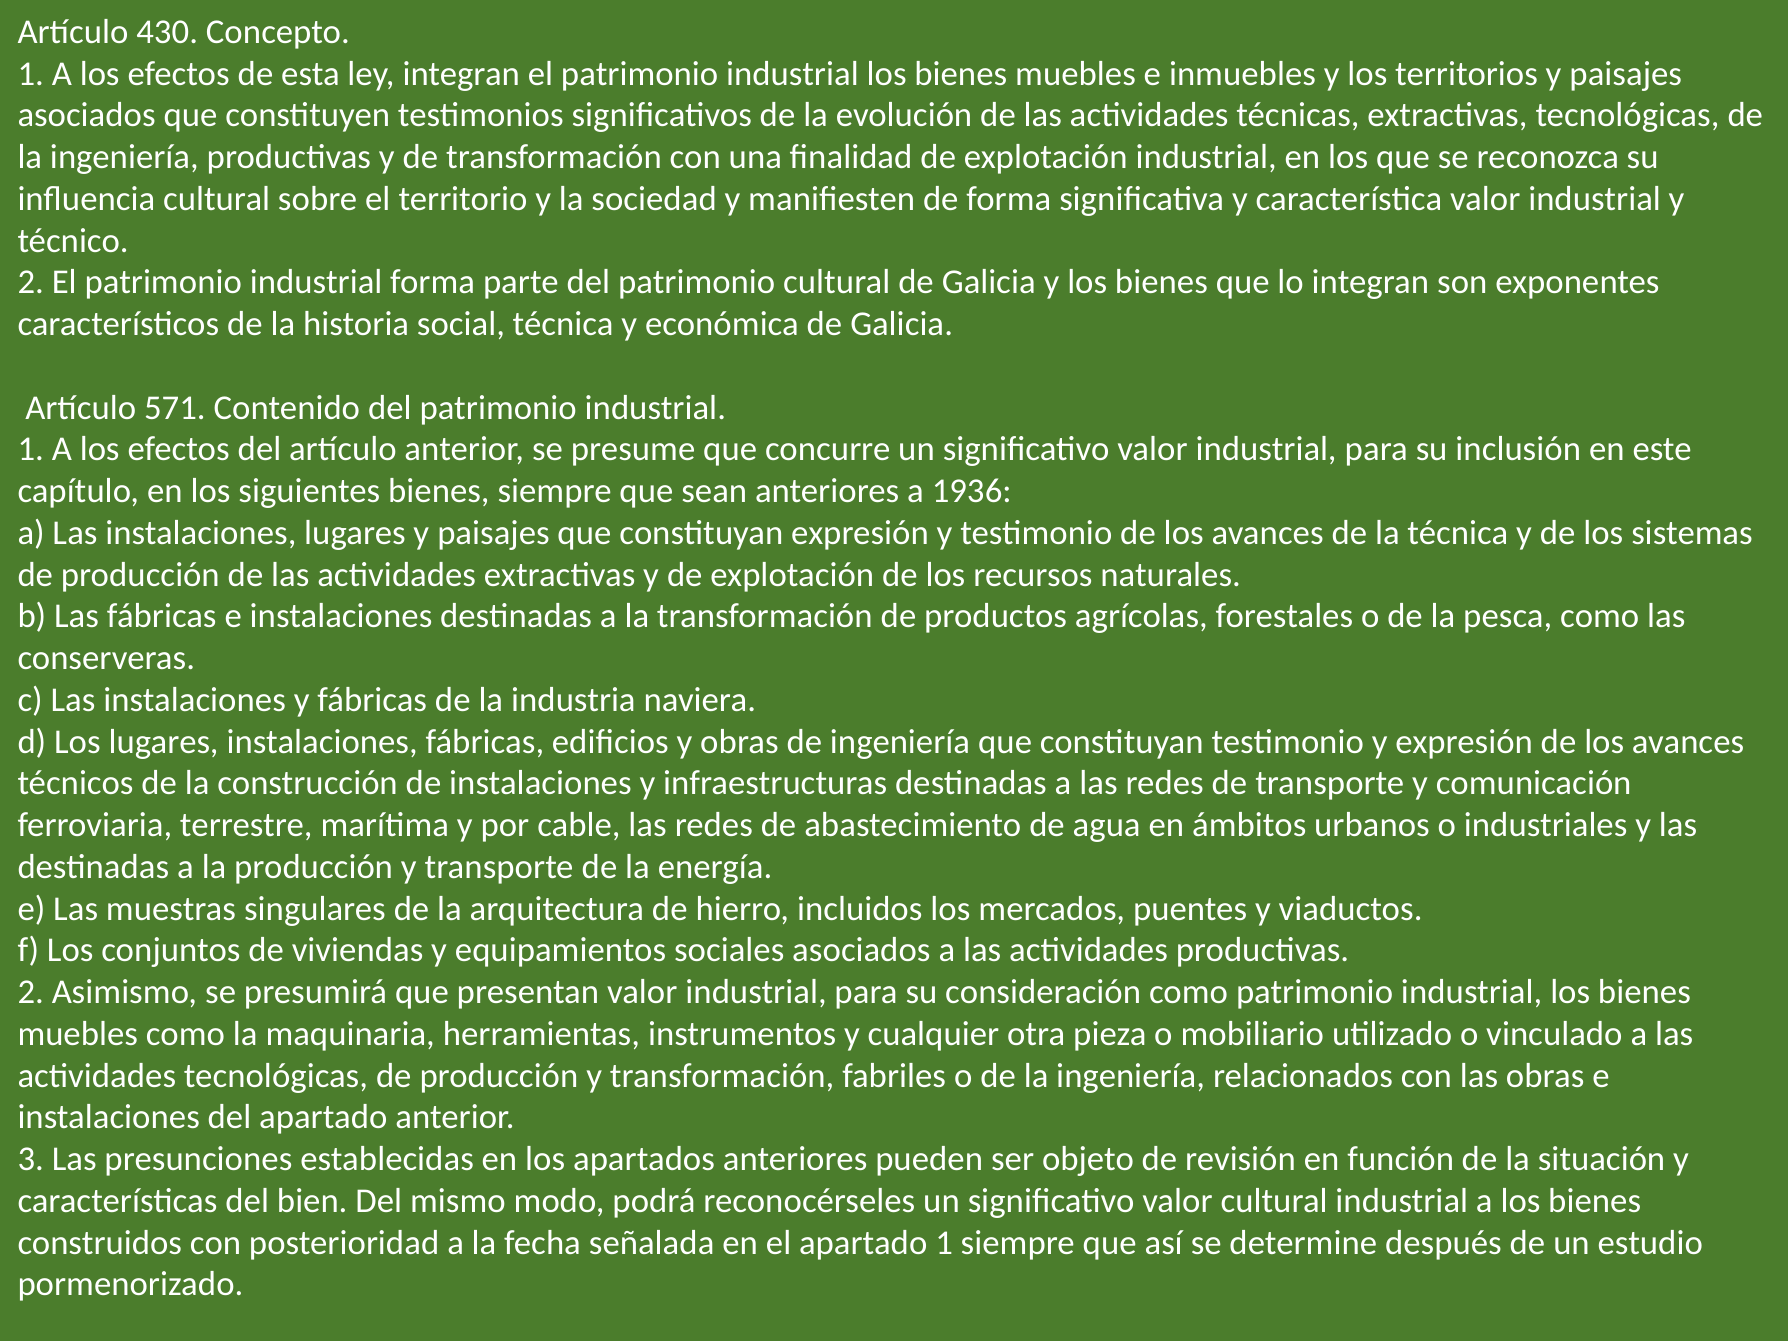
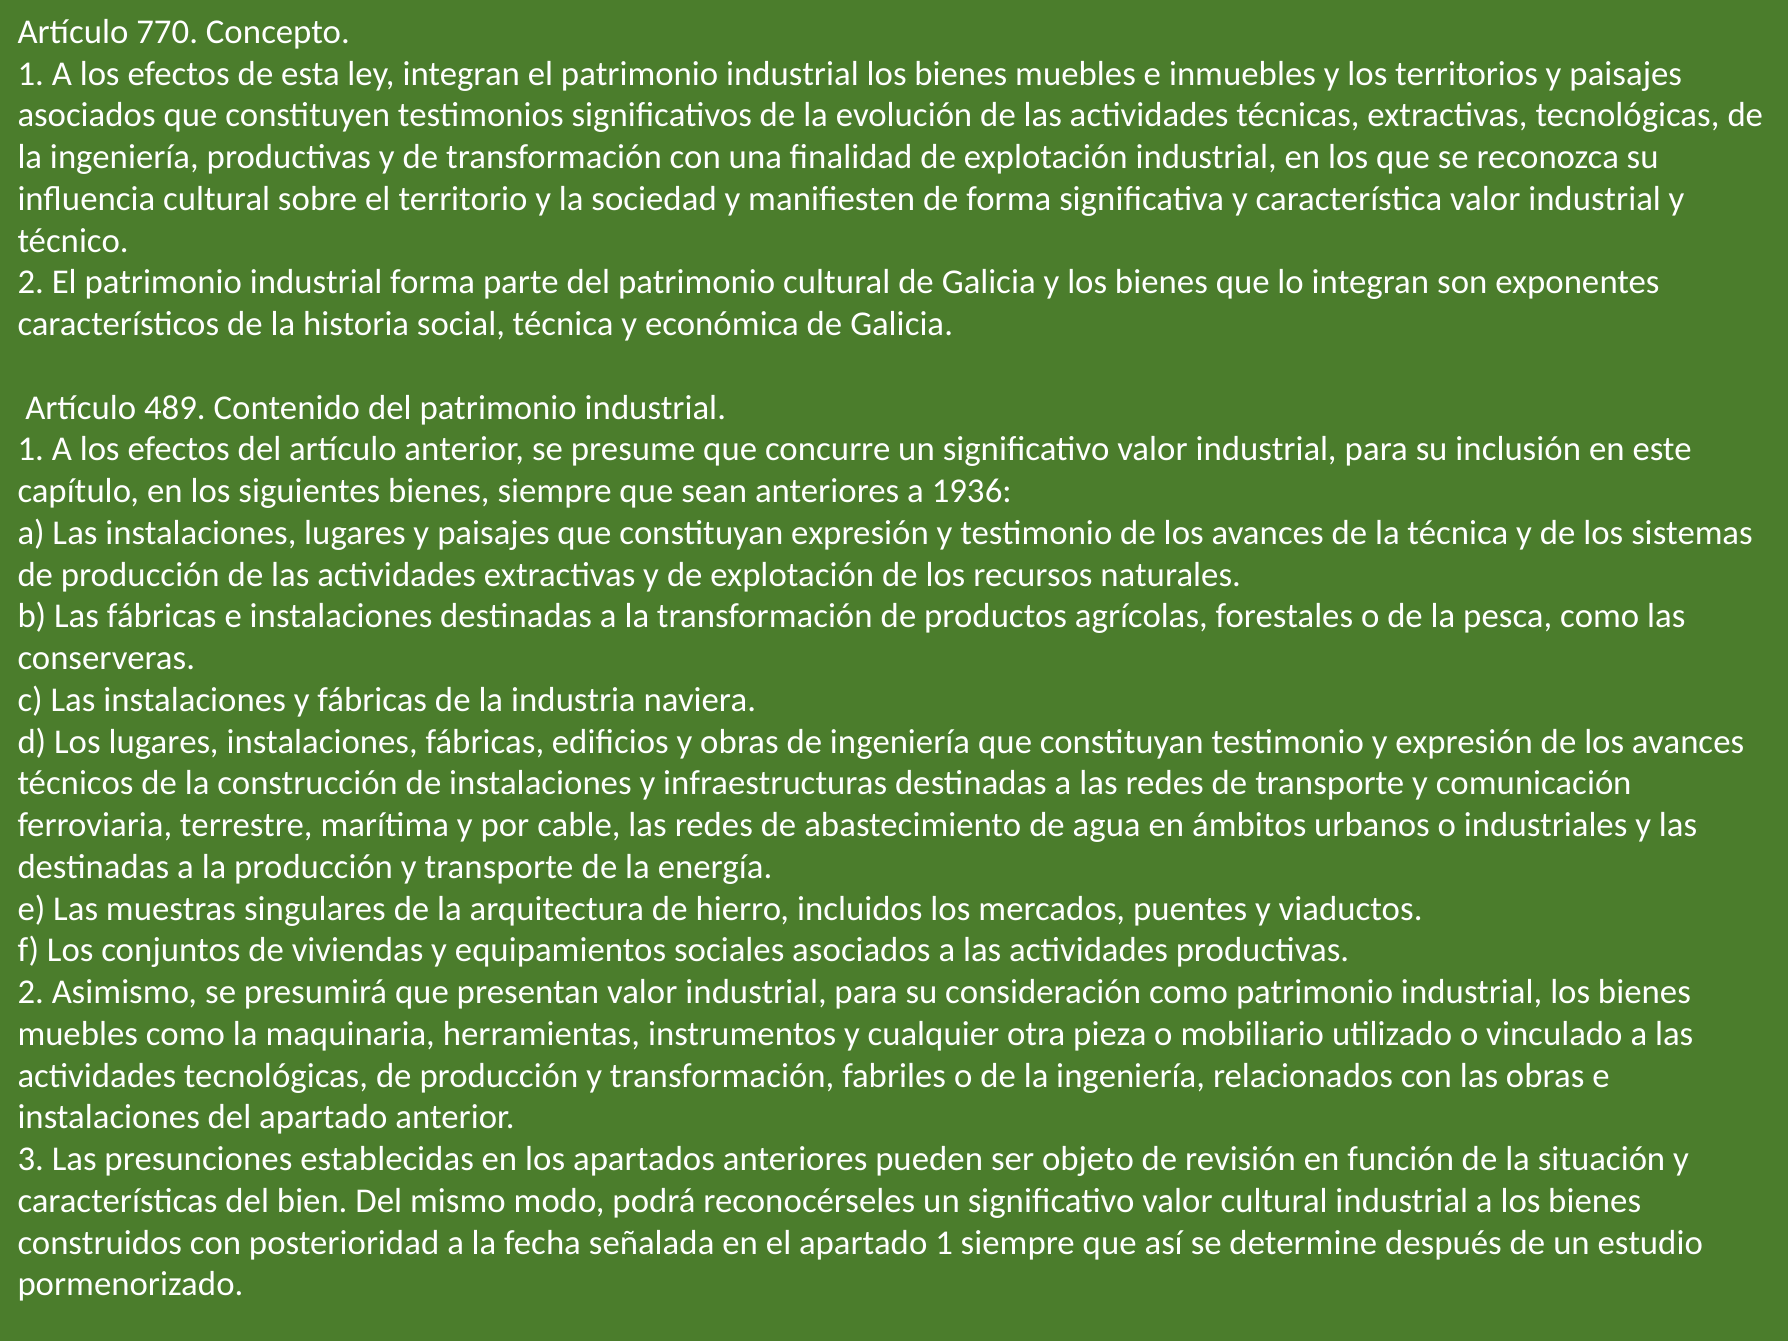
430: 430 -> 770
571: 571 -> 489
